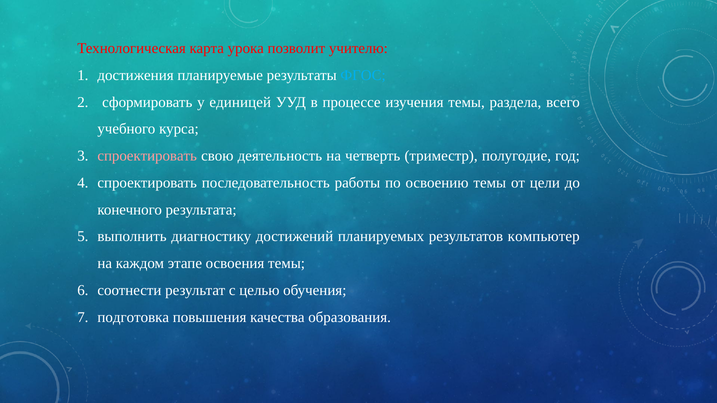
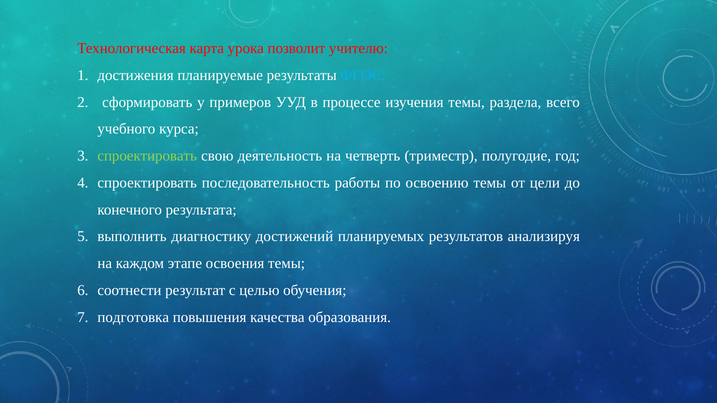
единицей: единицей -> примеров
спроектировать at (147, 156) colour: pink -> light green
компьютер: компьютер -> анализируя
